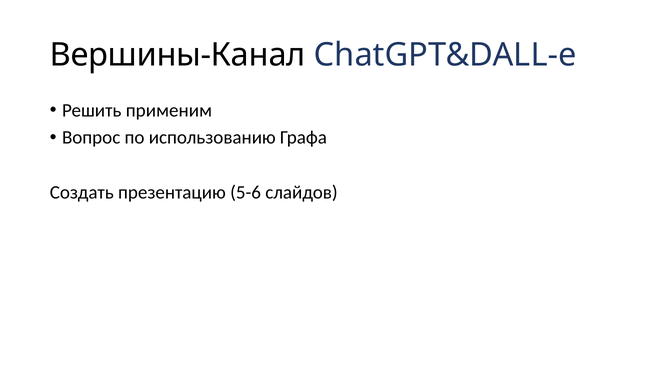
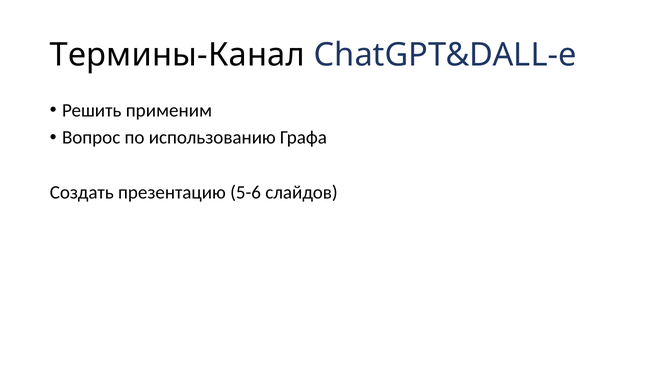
Вершины-Канал: Вершины-Канал -> Термины-Канал
